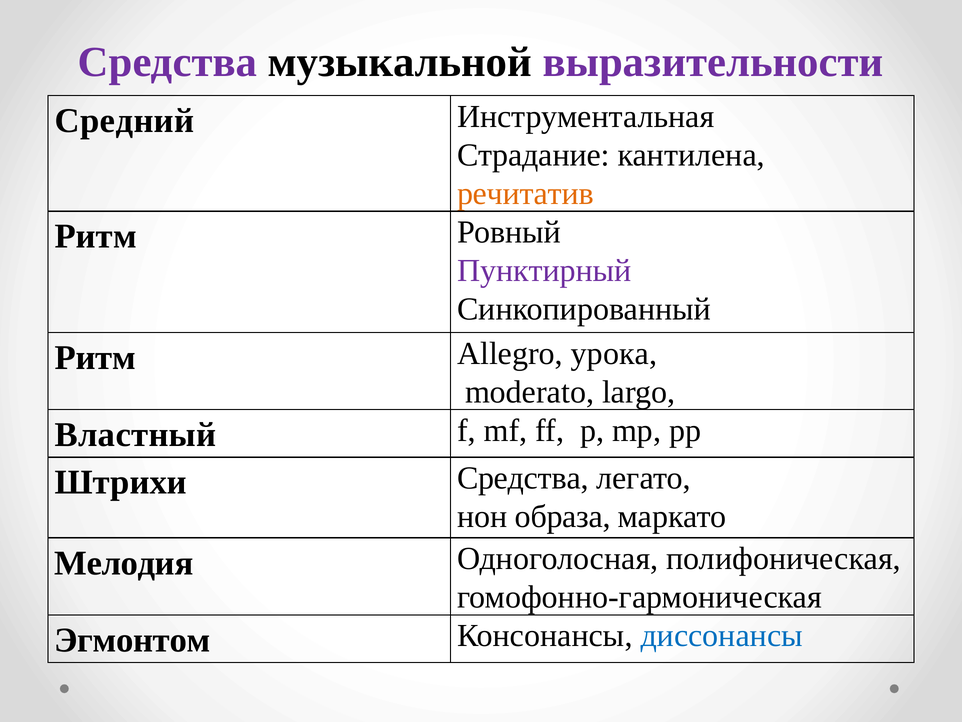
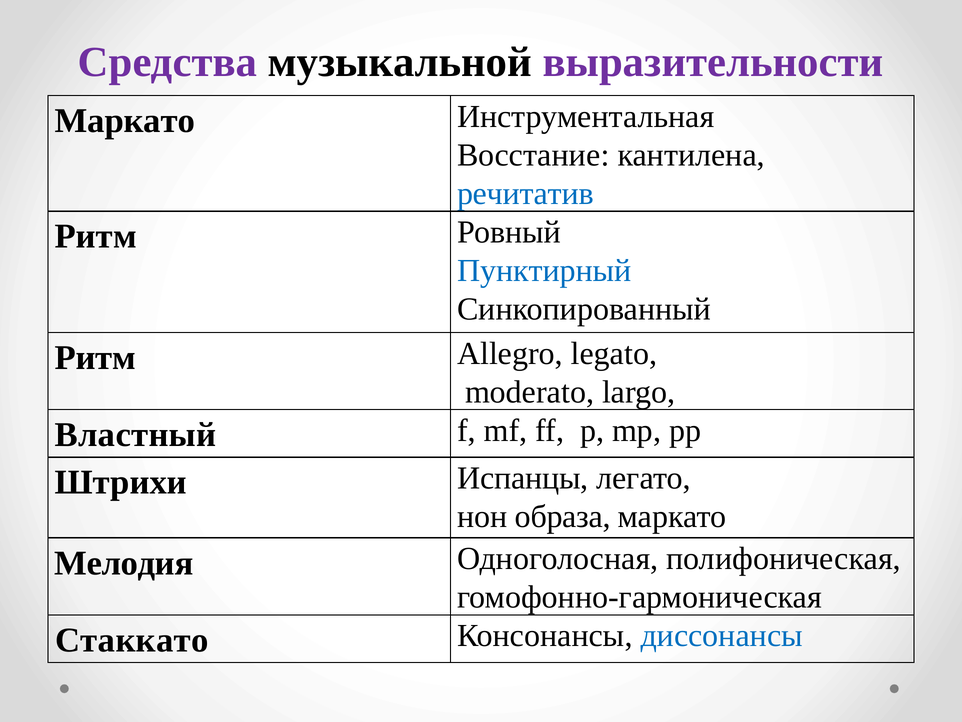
Средний at (125, 121): Средний -> Маркато
Страдание: Страдание -> Восстание
речитатив colour: orange -> blue
Пунктирный colour: purple -> blue
урока: урока -> legato
Штрихи Средства: Средства -> Испанцы
Эгмонтом: Эгмонтом -> Стаккато
